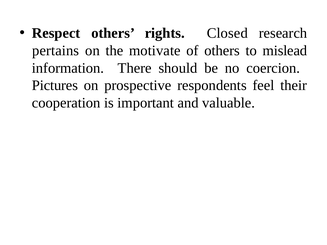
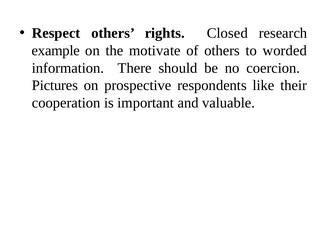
pertains: pertains -> example
mislead: mislead -> worded
feel: feel -> like
